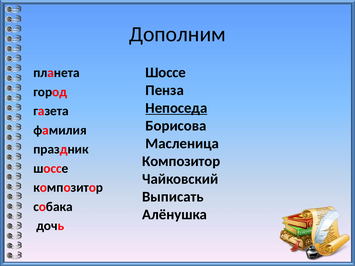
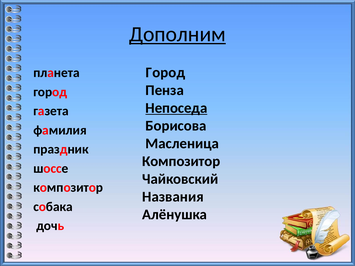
Дополним underline: none -> present
Шоссе at (166, 73): Шоссе -> Город
Выписать: Выписать -> Названия
